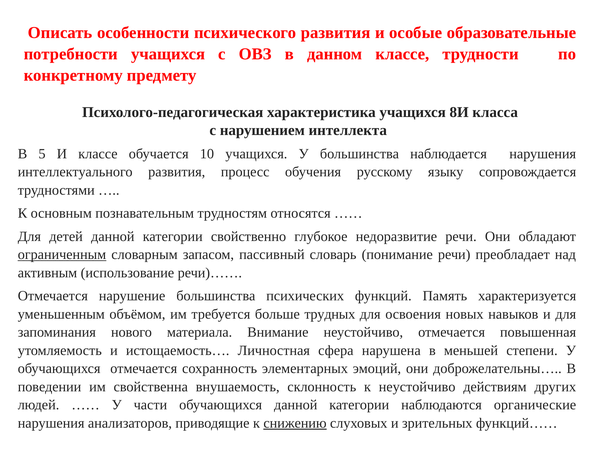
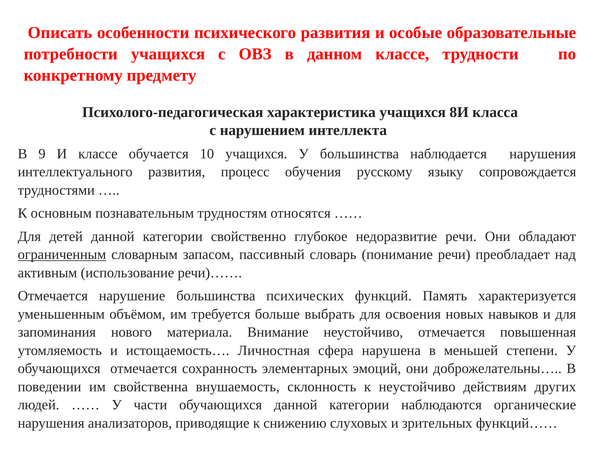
5: 5 -> 9
трудных: трудных -> выбрать
снижению underline: present -> none
